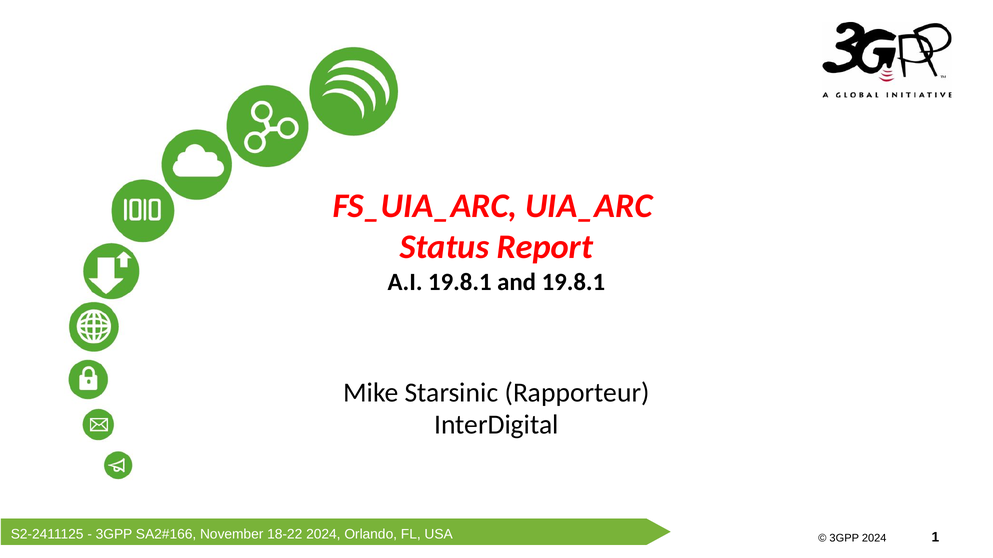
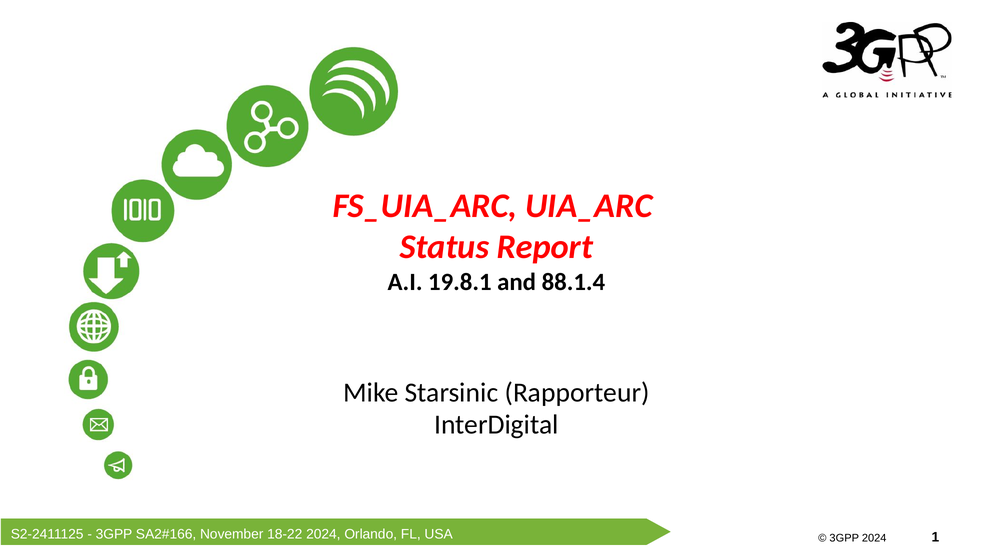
19.8.1 at (573, 282): 19.8.1 -> 88.1.4
